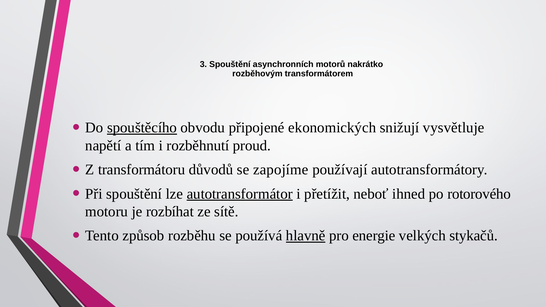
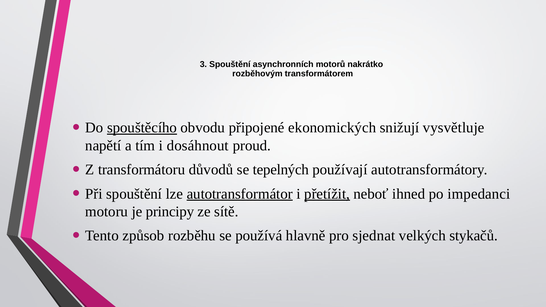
rozběhnutí: rozběhnutí -> dosáhnout
zapojíme: zapojíme -> tepelných
přetížit underline: none -> present
rotorového: rotorového -> impedanci
rozbíhat: rozbíhat -> principy
hlavně underline: present -> none
energie: energie -> sjednat
